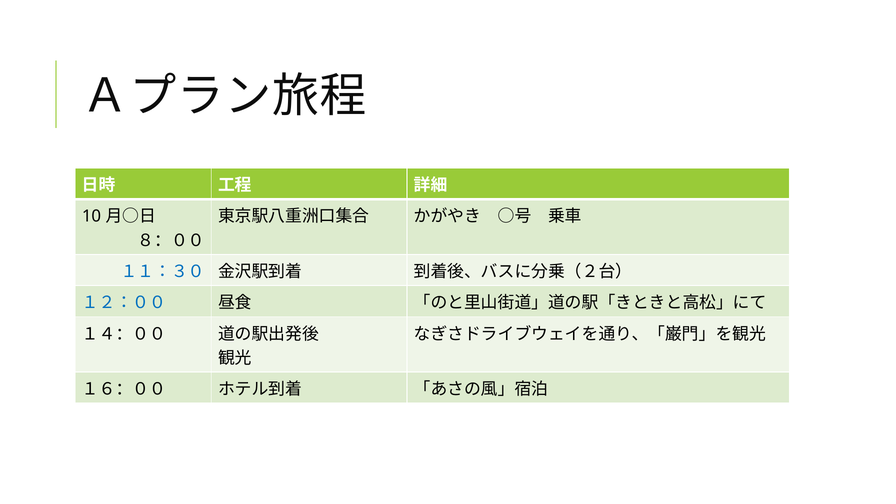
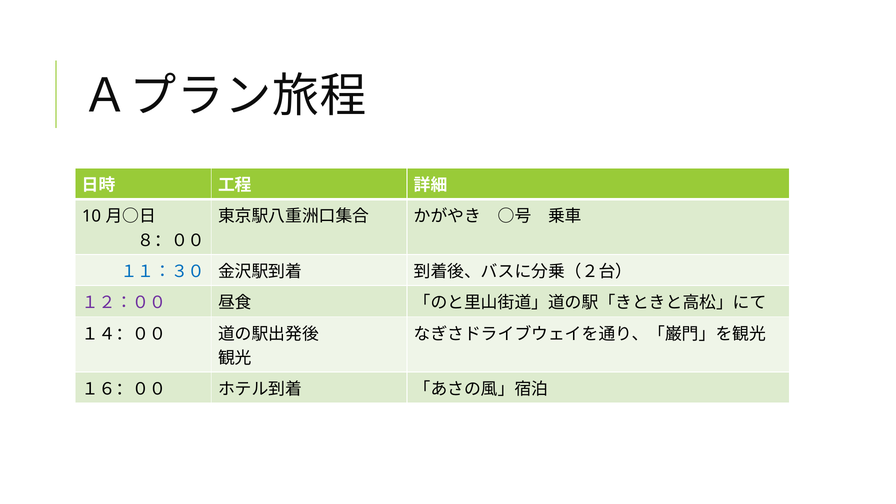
１２：００ colour: blue -> purple
